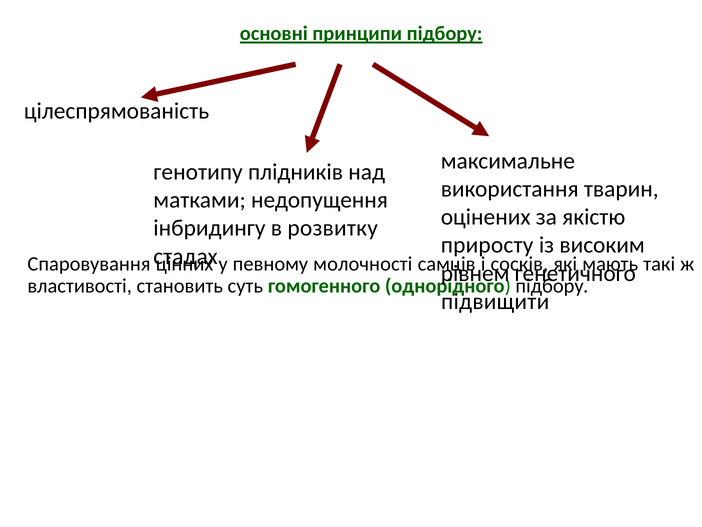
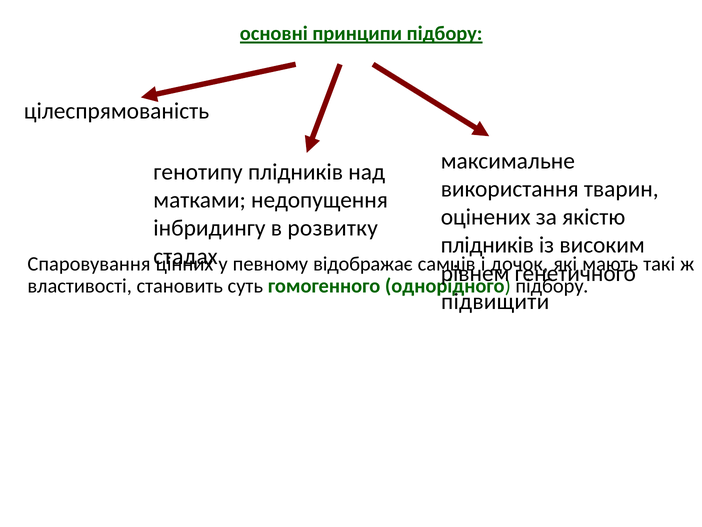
приросту at (487, 245): приросту -> плідників
молочності: молочності -> відображає
сосків: сосків -> дочок
